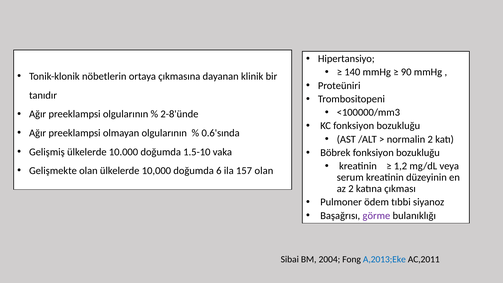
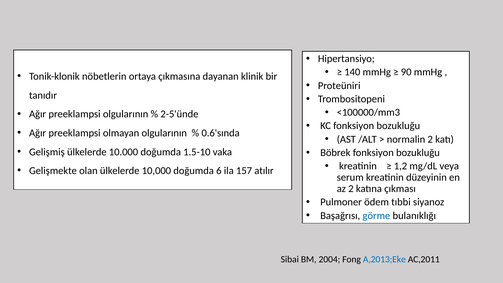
2-8'ünde: 2-8'ünde -> 2-5'ünde
157 olan: olan -> atılır
görme colour: purple -> blue
